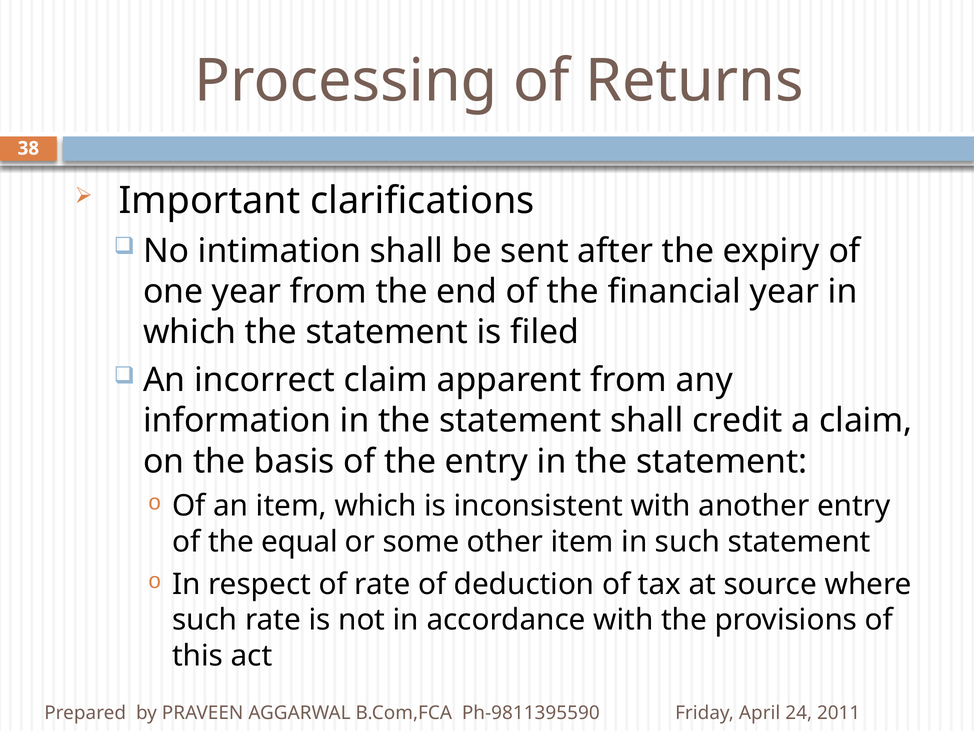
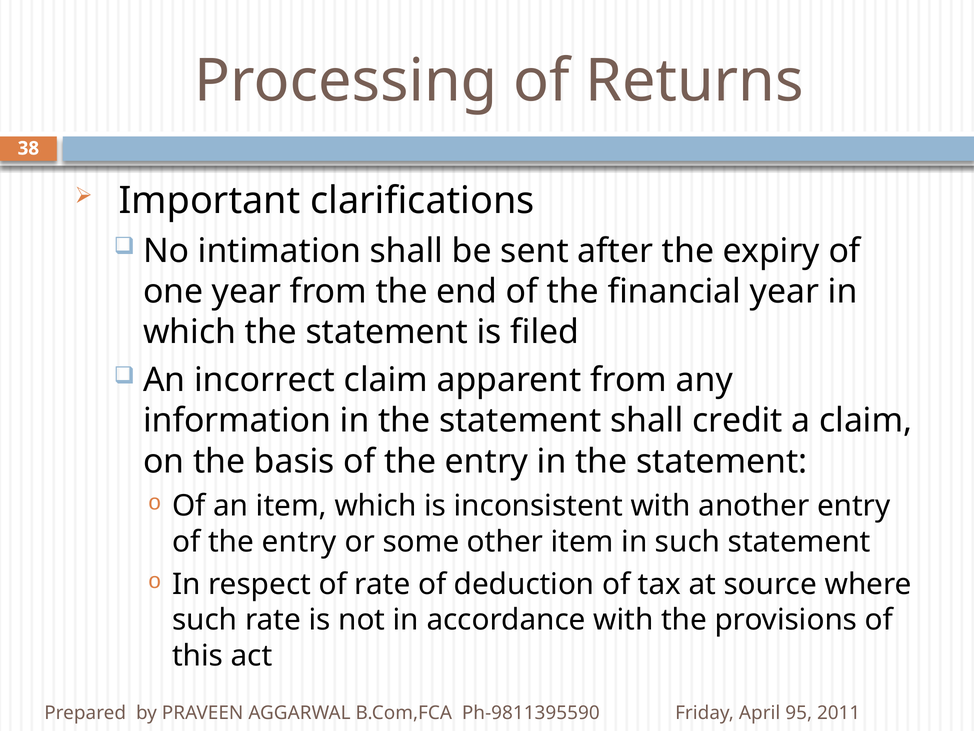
equal at (299, 541): equal -> entry
24: 24 -> 95
